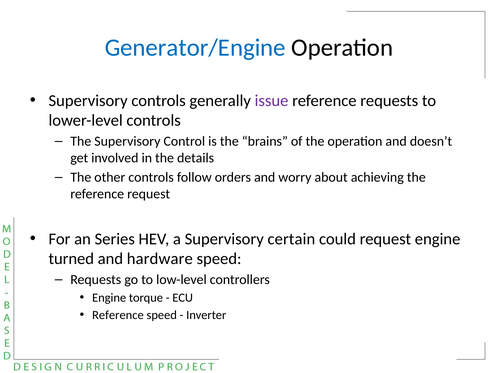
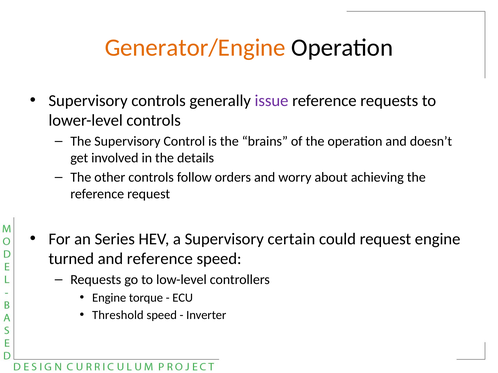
Generator/Engine colour: blue -> orange
and hardware: hardware -> reference
Reference at (118, 316): Reference -> Threshold
